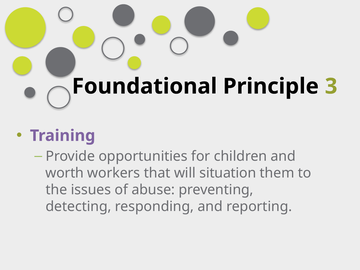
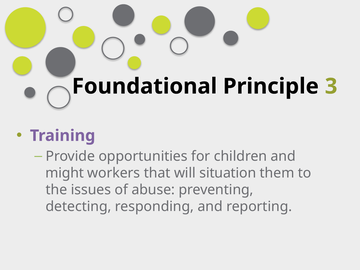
worth: worth -> might
